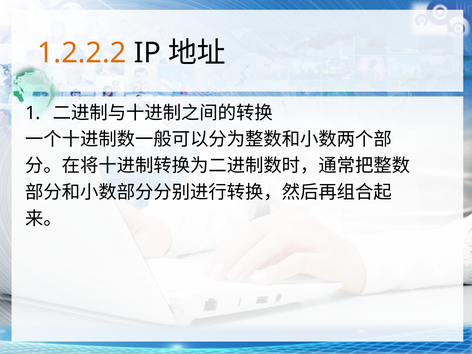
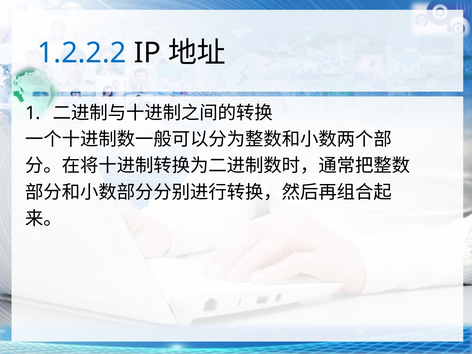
1.2.2.2 colour: orange -> blue
